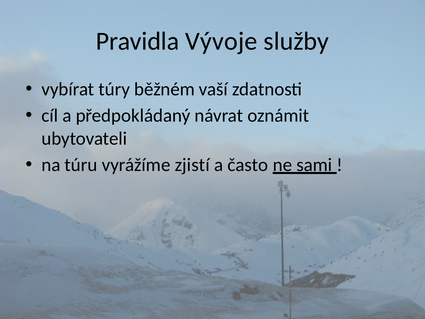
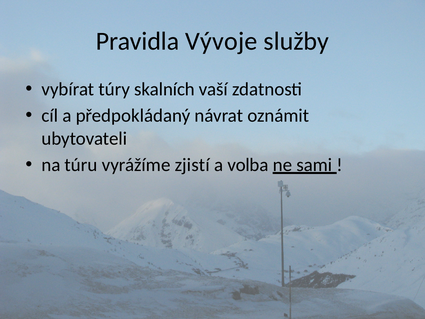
běžném: běžném -> skalních
často: často -> volba
